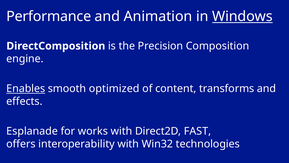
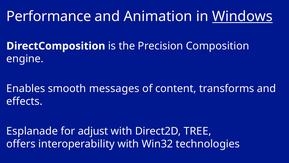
Enables underline: present -> none
optimized: optimized -> messages
works: works -> adjust
FAST: FAST -> TREE
